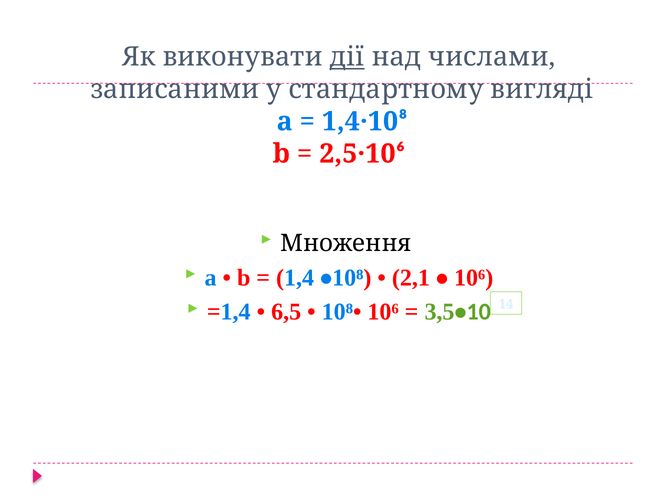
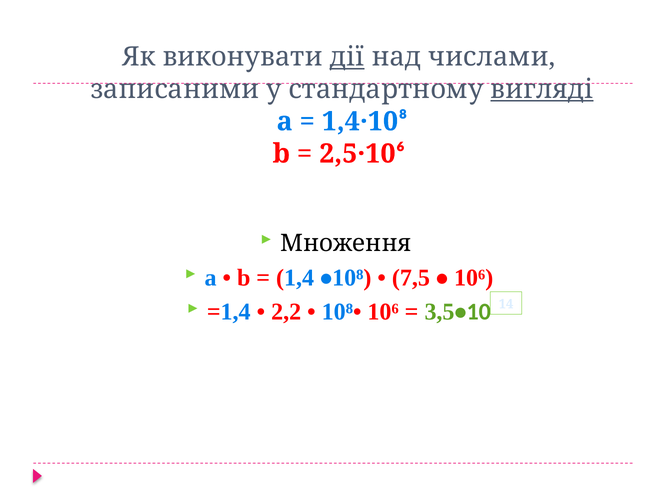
вигляді underline: none -> present
2,1: 2,1 -> 7,5
6,5: 6,5 -> 2,2
